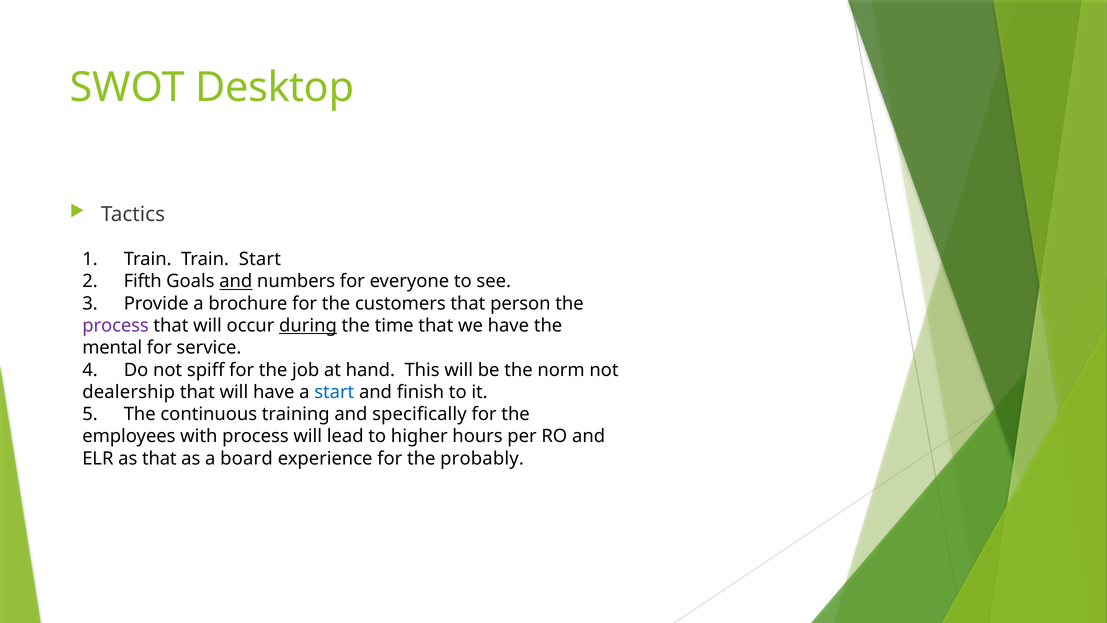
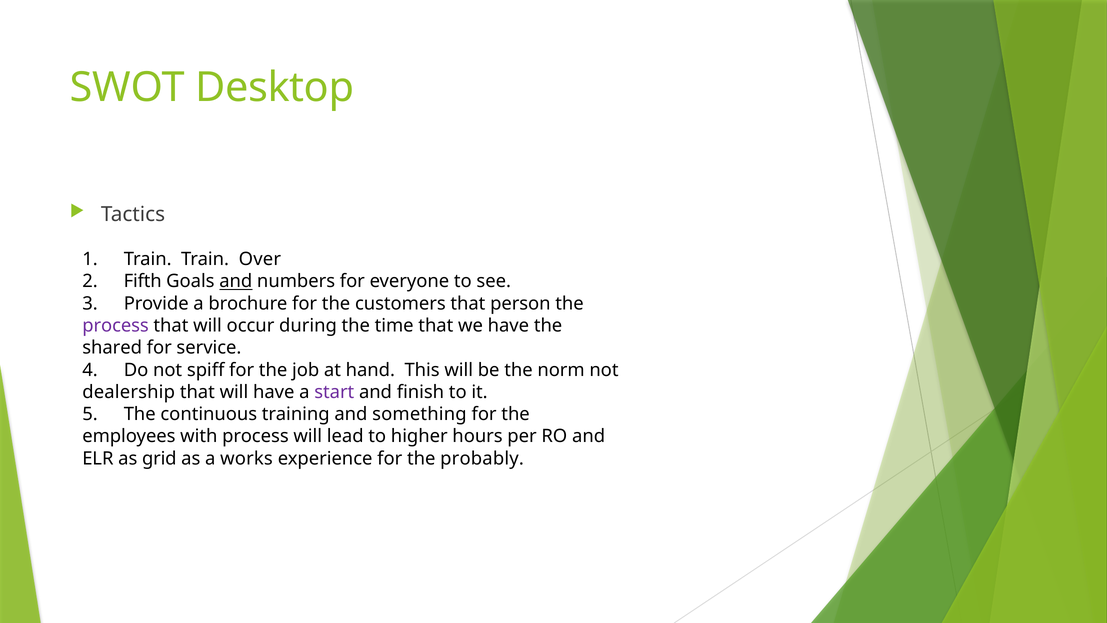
Train Start: Start -> Over
during underline: present -> none
mental: mental -> shared
start at (334, 392) colour: blue -> purple
specifically: specifically -> something
as that: that -> grid
board: board -> works
